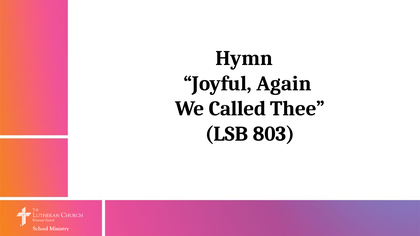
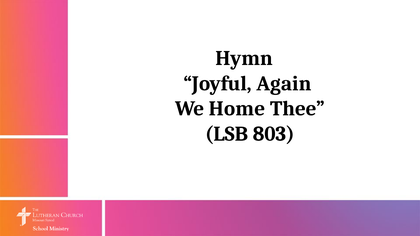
Called: Called -> Home
